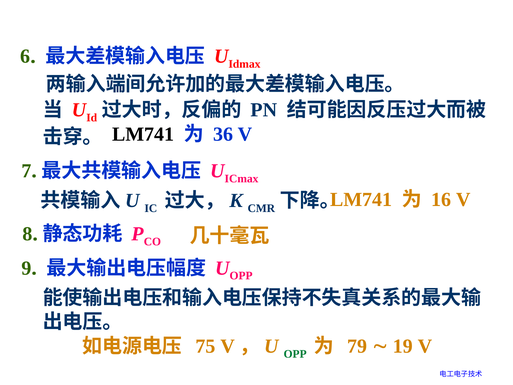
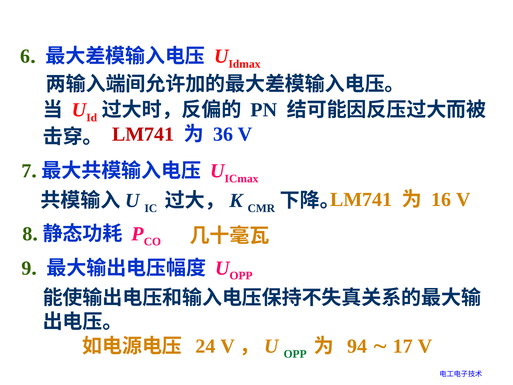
LM741 at (143, 134) colour: black -> red
75: 75 -> 24
79: 79 -> 94
19: 19 -> 17
